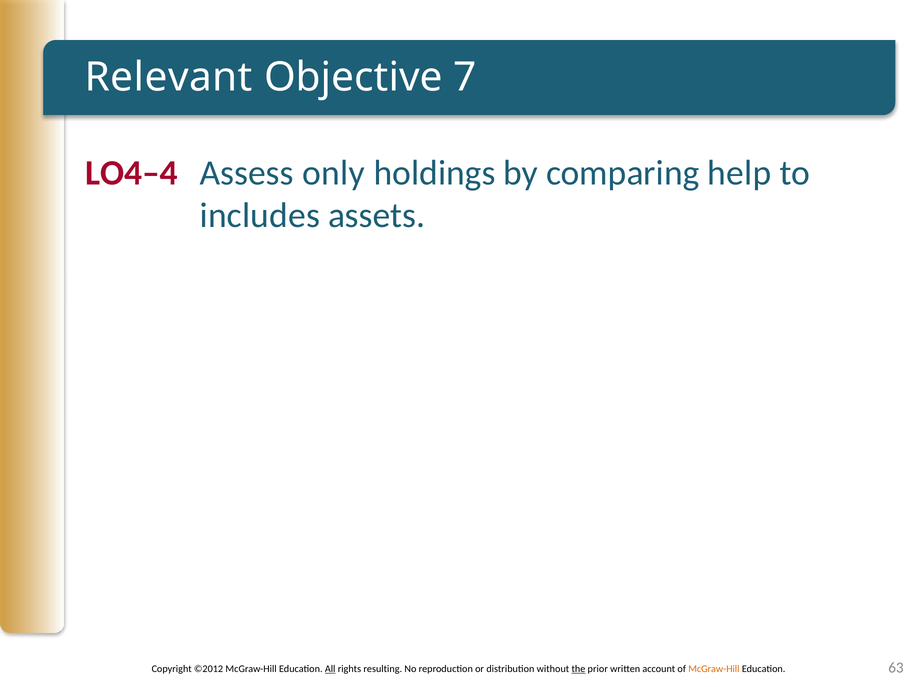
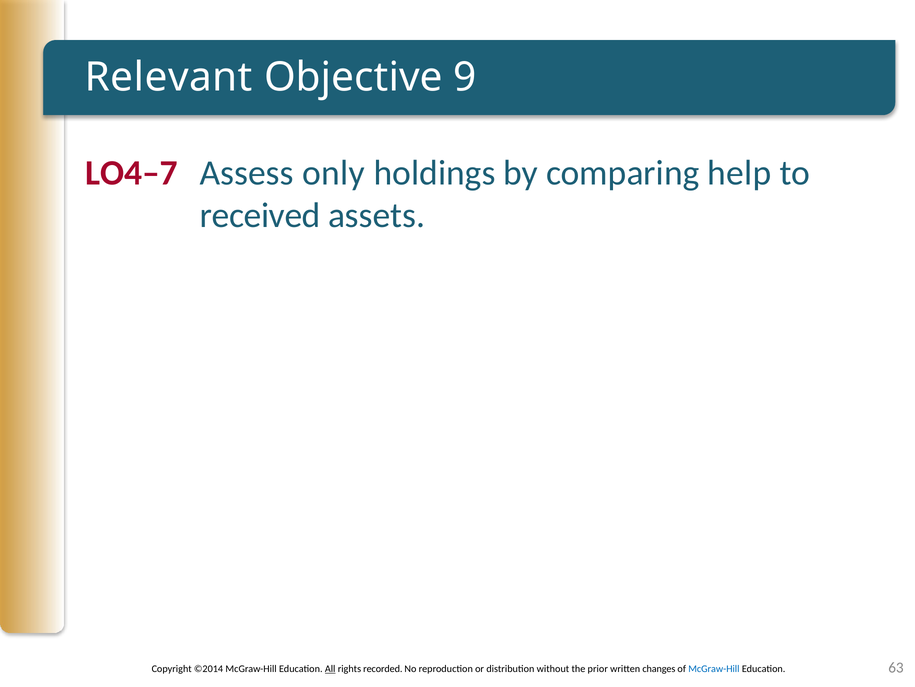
7: 7 -> 9
LO4–4: LO4–4 -> LO4–7
includes: includes -> received
©2012: ©2012 -> ©2014
resulting: resulting -> recorded
the underline: present -> none
account: account -> changes
McGraw-Hill at (714, 668) colour: orange -> blue
